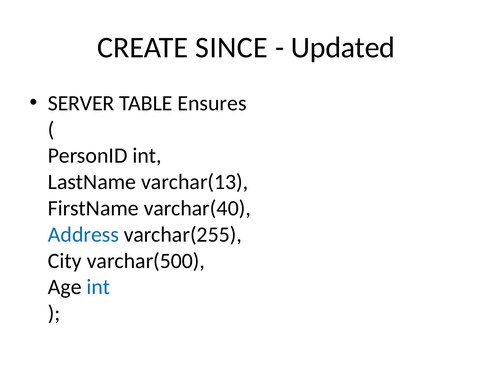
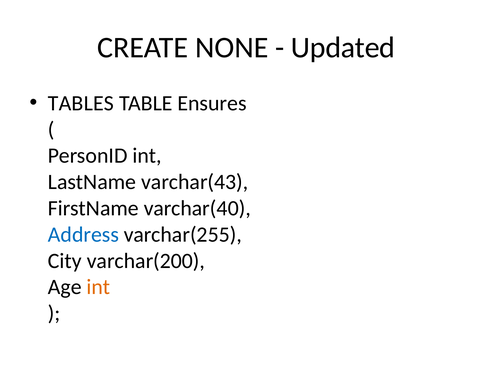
SINCE: SINCE -> NONE
SERVER: SERVER -> TABLES
varchar(13: varchar(13 -> varchar(43
varchar(500: varchar(500 -> varchar(200
int at (98, 287) colour: blue -> orange
